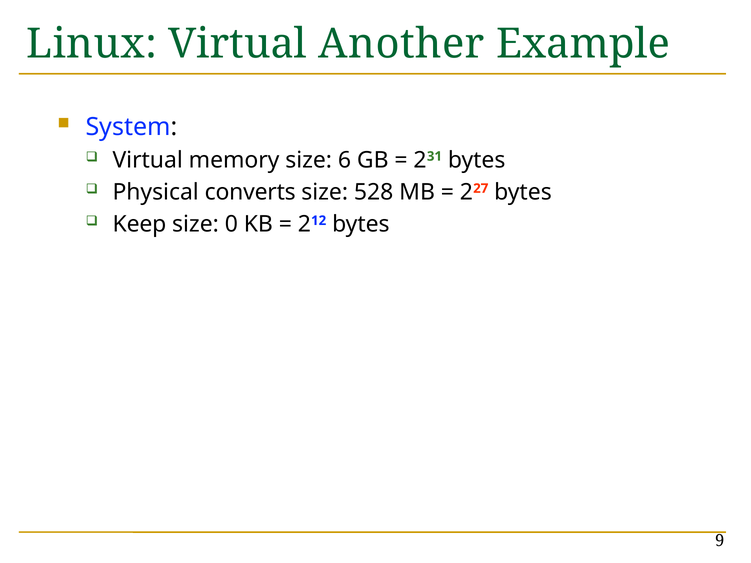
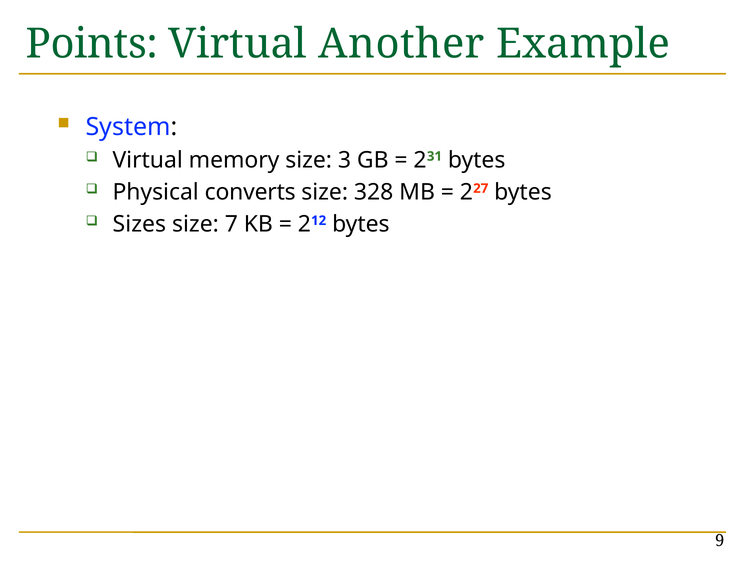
Linux: Linux -> Points
6: 6 -> 3
528: 528 -> 328
Keep: Keep -> Sizes
0: 0 -> 7
